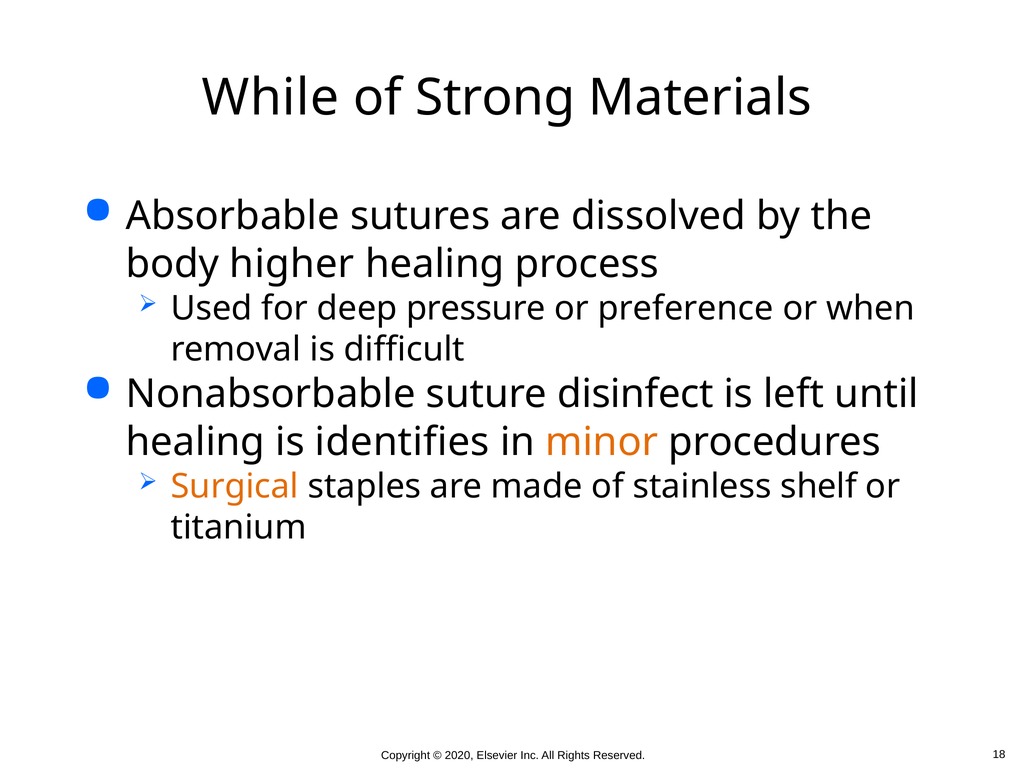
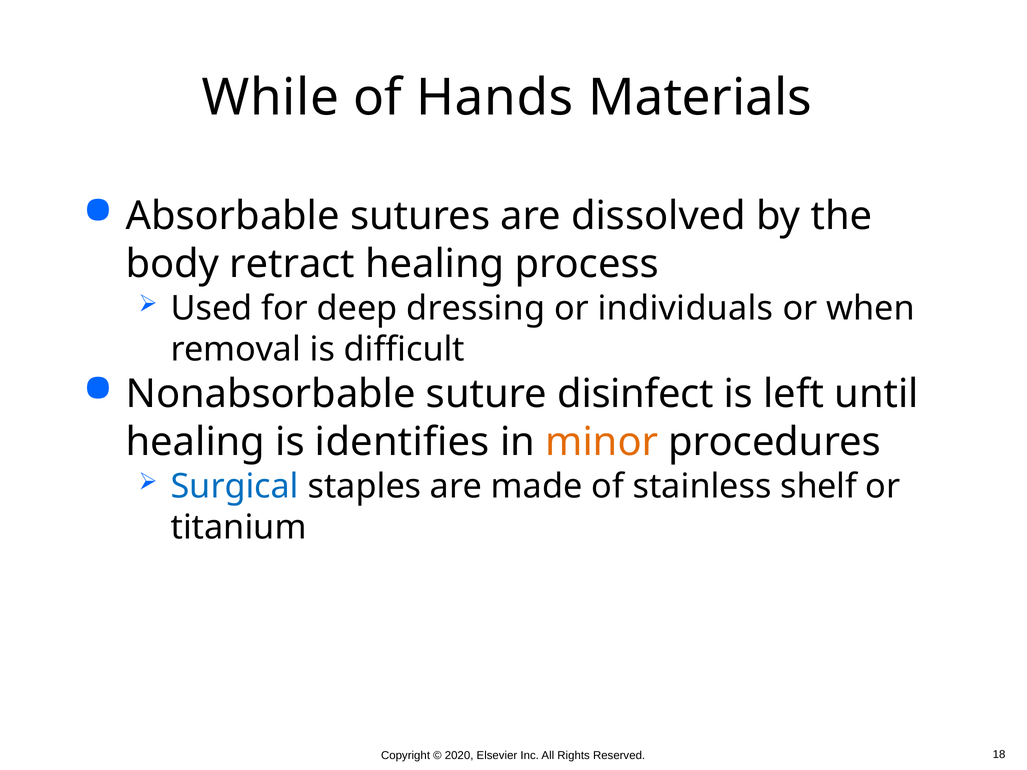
Strong: Strong -> Hands
higher: higher -> retract
pressure: pressure -> dressing
preference: preference -> individuals
Surgical colour: orange -> blue
